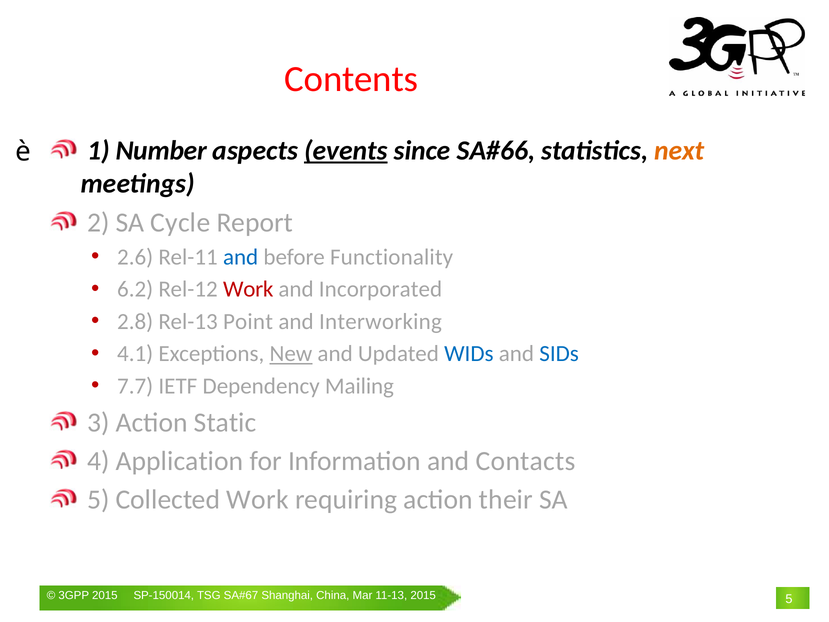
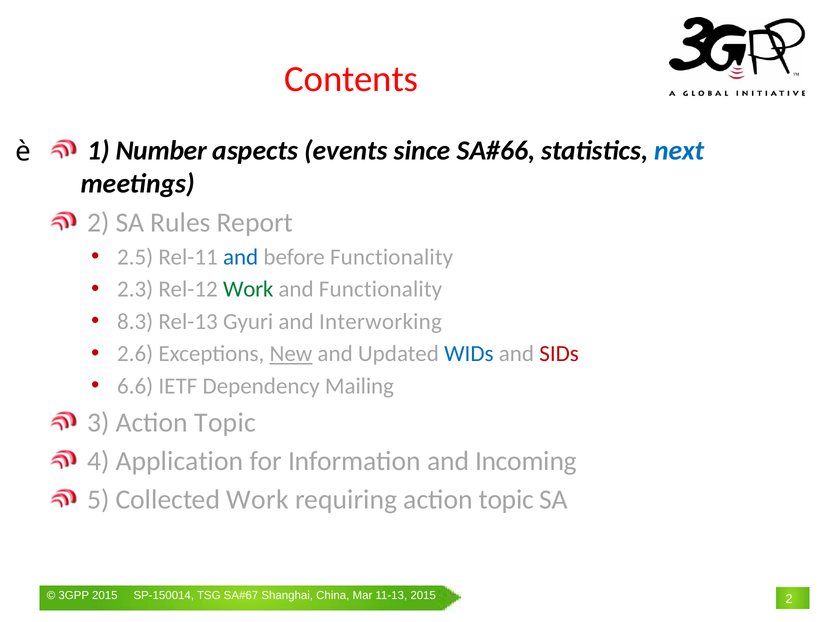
events underline: present -> none
next colour: orange -> blue
Cycle: Cycle -> Rules
2.6: 2.6 -> 2.5
6.2: 6.2 -> 2.3
Work at (248, 289) colour: red -> green
and Incorporated: Incorporated -> Functionality
2.8: 2.8 -> 8.3
Point: Point -> Gyuri
4.1: 4.1 -> 2.6
SIDs colour: blue -> red
7.7: 7.7 -> 6.6
3 Action Static: Static -> Topic
Contacts: Contacts -> Incoming
requiring action their: their -> topic
5 at (789, 599): 5 -> 2
